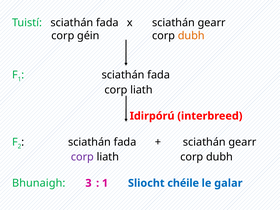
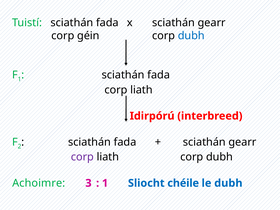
dubh at (191, 36) colour: orange -> blue
Bhunaigh: Bhunaigh -> Achoimre
le galar: galar -> dubh
